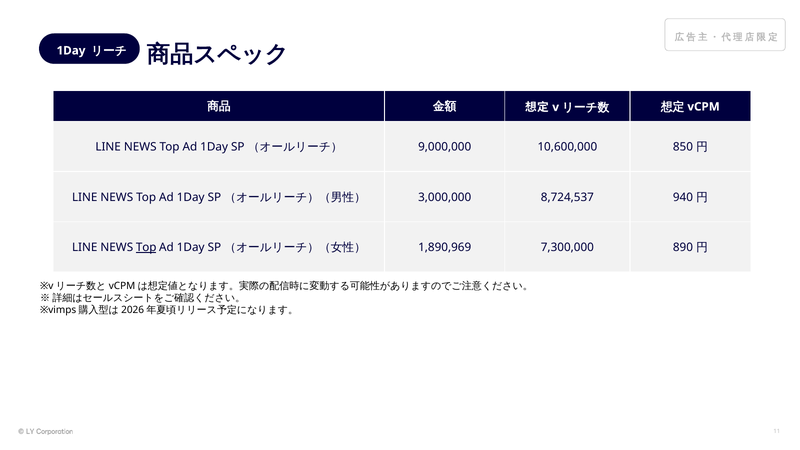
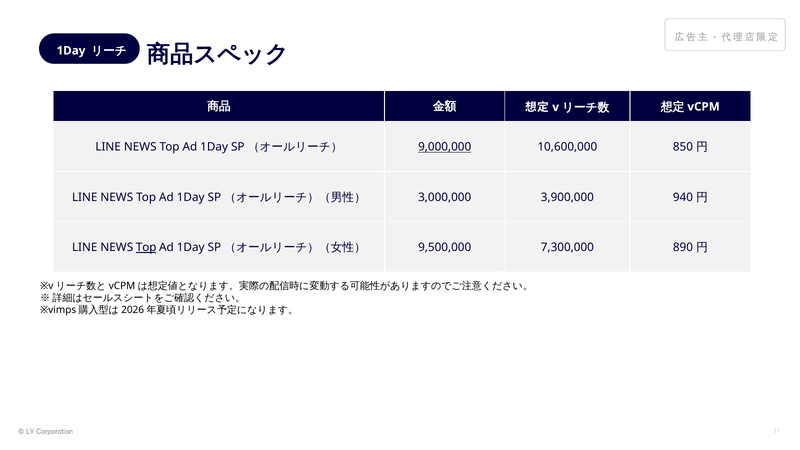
9,000,000 underline: none -> present
8,724,537: 8,724,537 -> 3,900,000
1,890,969: 1,890,969 -> 9,500,000
